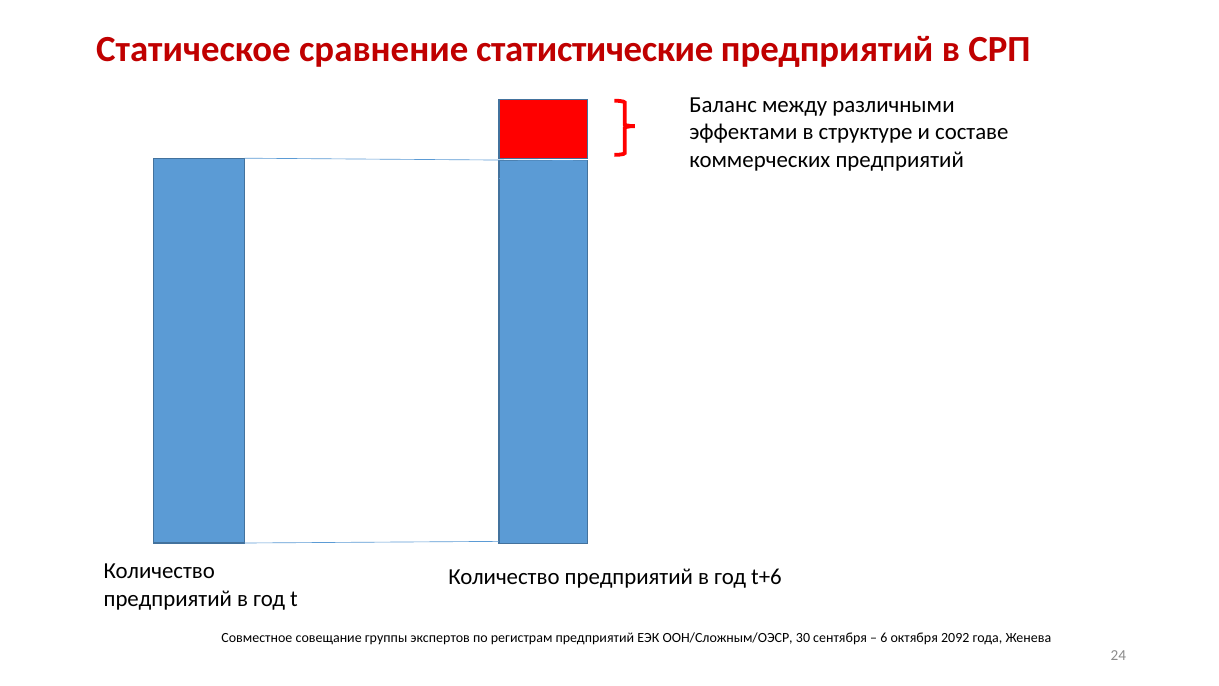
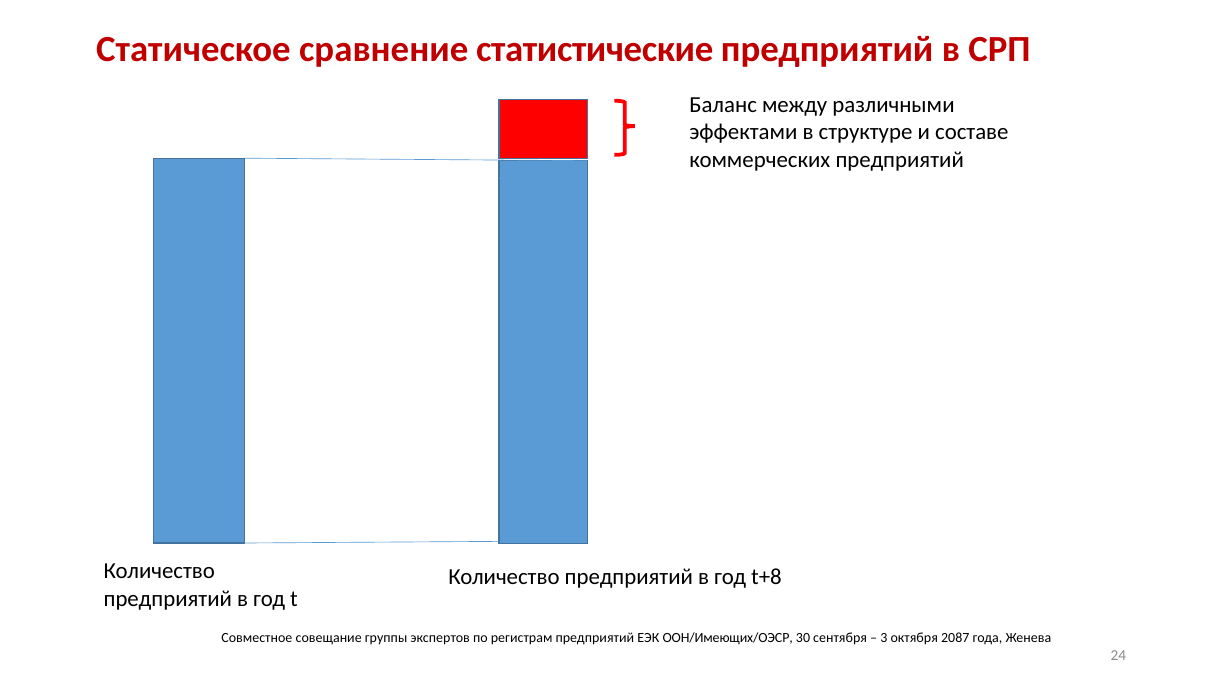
t+6: t+6 -> t+8
ООН/Сложным/ОЭСР: ООН/Сложным/ОЭСР -> ООН/Имеющих/ОЭСР
6: 6 -> 3
2092: 2092 -> 2087
